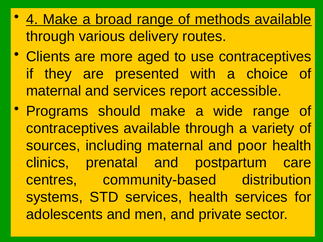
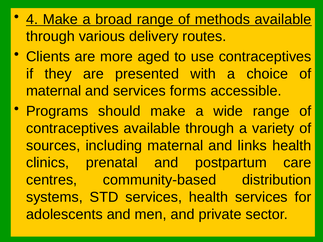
report: report -> forms
poor: poor -> links
